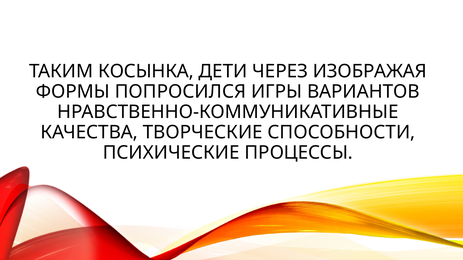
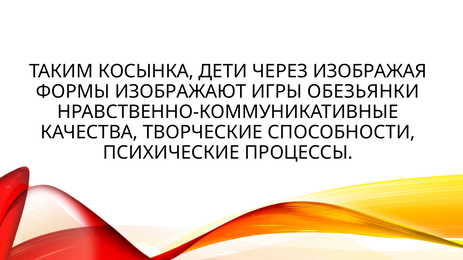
ПОПРОСИЛСЯ: ПОПРОСИЛСЯ -> ИЗОБРАЖАЮТ
ВАРИАНТОВ: ВАРИАНТОВ -> ОБЕЗЬЯНКИ
